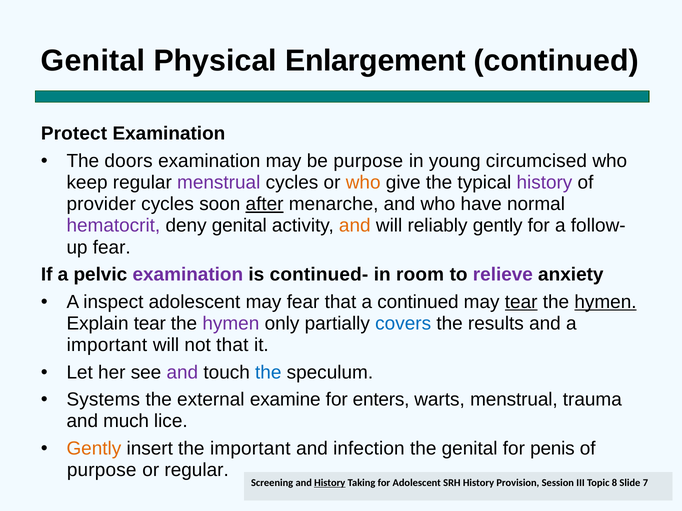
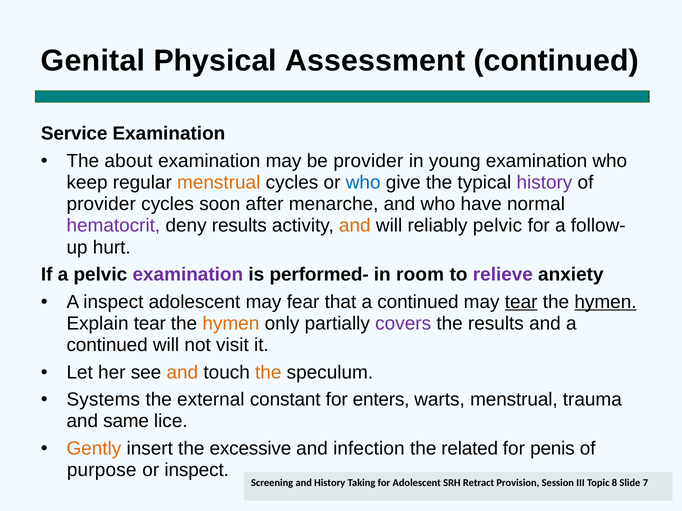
Enlargement: Enlargement -> Assessment
Protect: Protect -> Service
doors: doors -> about
be purpose: purpose -> provider
young circumcised: circumcised -> examination
menstrual at (219, 183) colour: purple -> orange
who at (363, 183) colour: orange -> blue
after underline: present -> none
deny genital: genital -> results
reliably gently: gently -> pelvic
fear at (112, 248): fear -> hurt
continued-: continued- -> performed-
hymen at (231, 324) colour: purple -> orange
covers colour: blue -> purple
important at (107, 345): important -> continued
not that: that -> visit
and at (182, 373) colour: purple -> orange
the at (268, 373) colour: blue -> orange
examine: examine -> constant
much: much -> same
the important: important -> excessive
the genital: genital -> related
or regular: regular -> inspect
History at (330, 483) underline: present -> none
SRH History: History -> Retract
